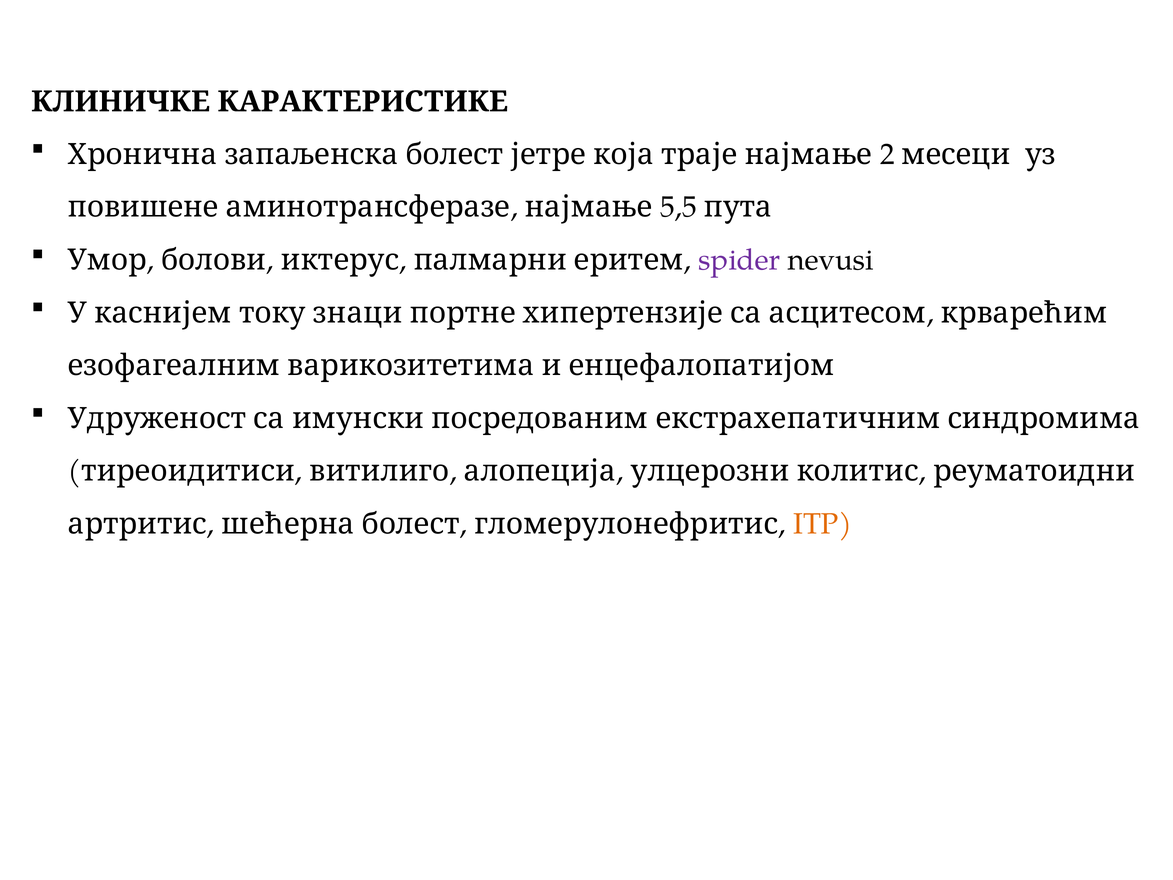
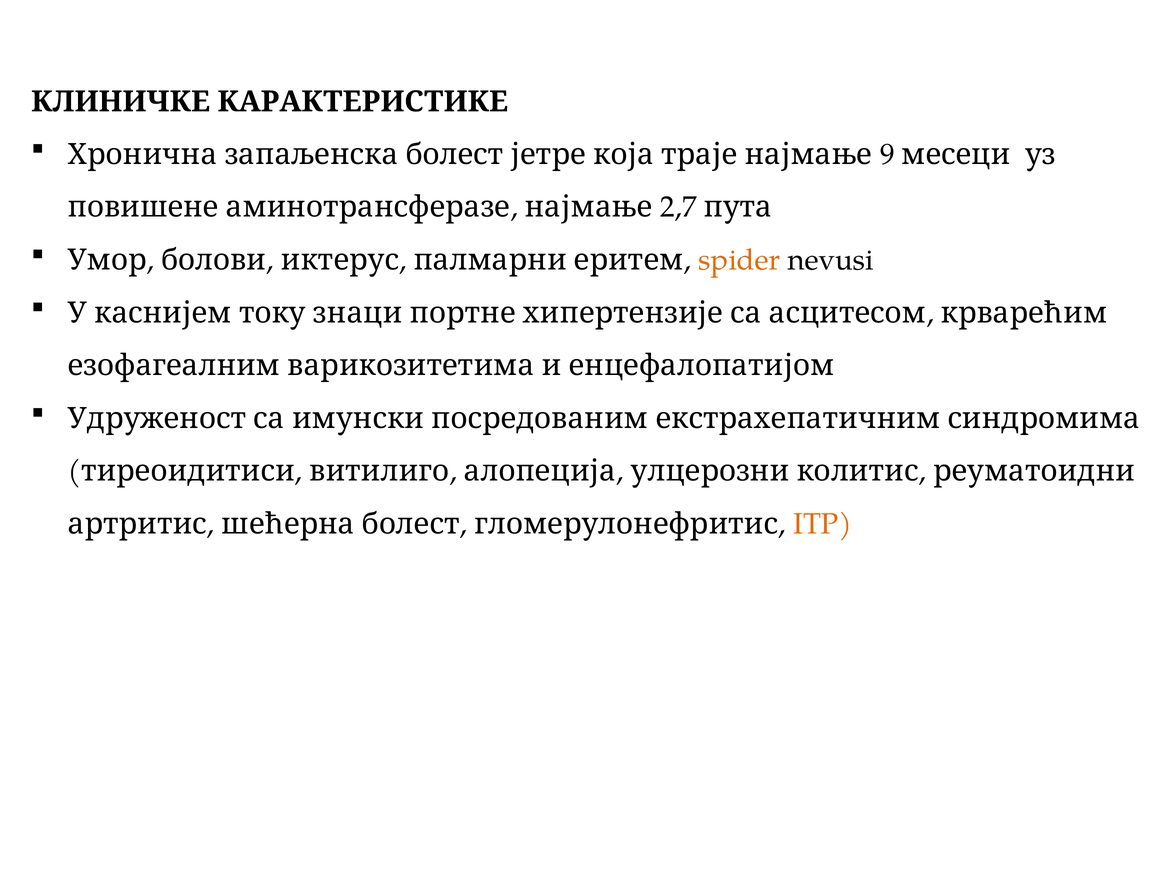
2: 2 -> 9
5,5: 5,5 -> 2,7
spider colour: purple -> orange
